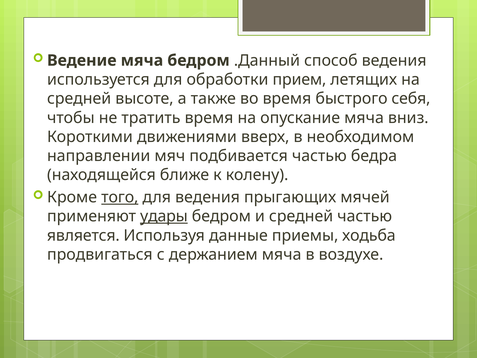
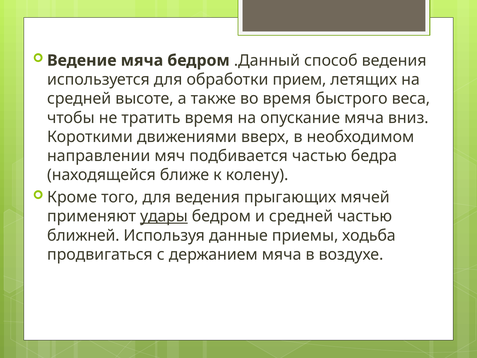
себя: себя -> веса
того underline: present -> none
является: является -> ближней
